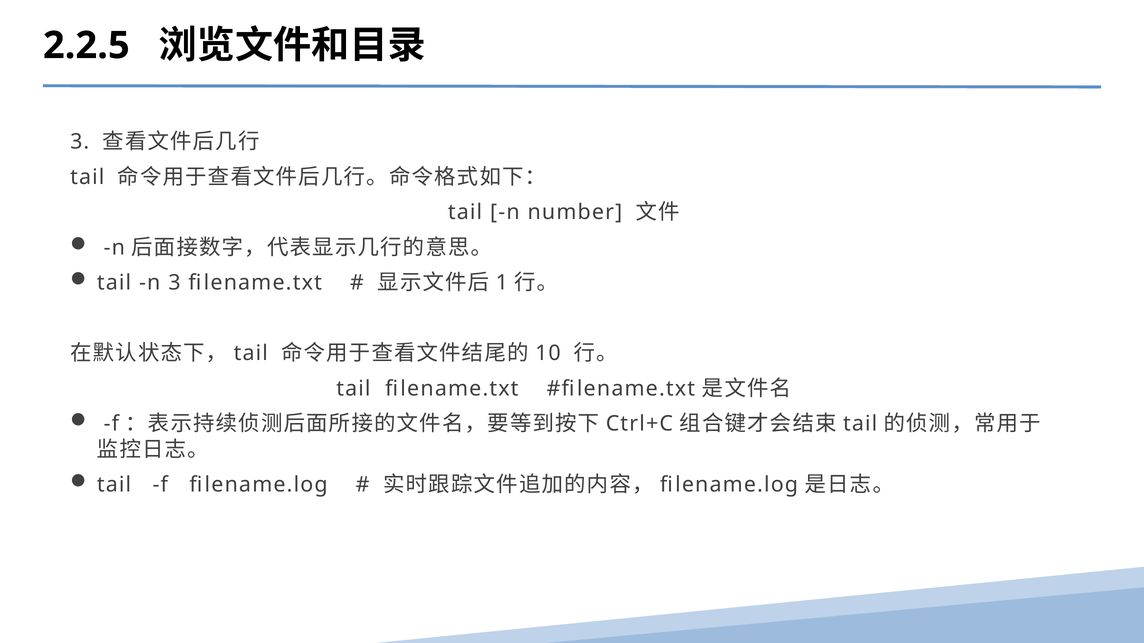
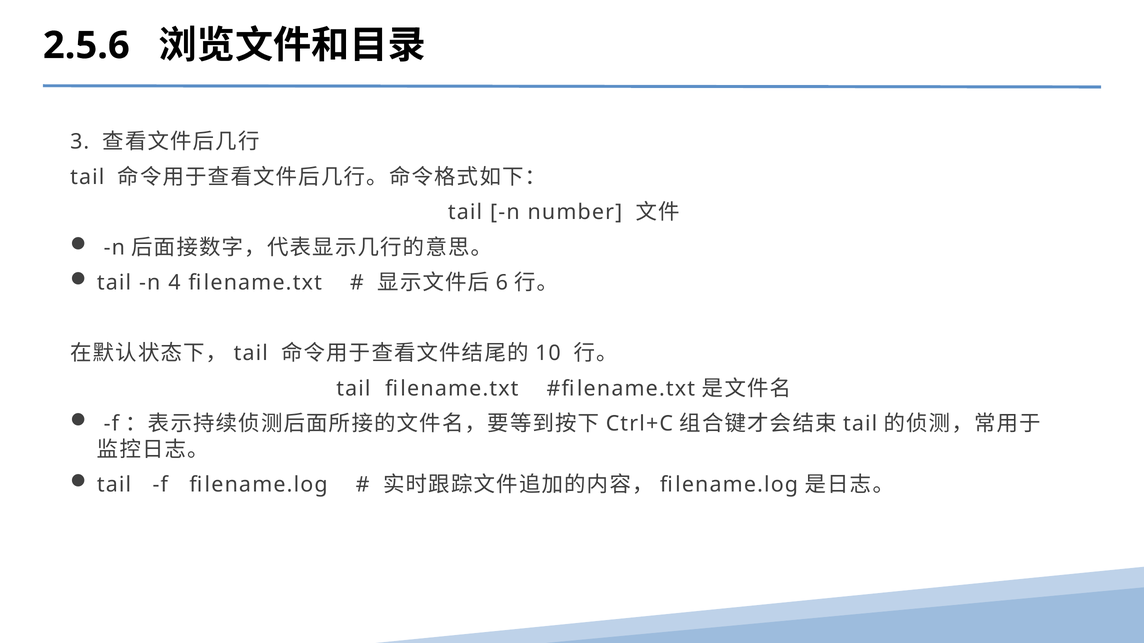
2.2.5: 2.2.5 -> 2.5.6
n 3: 3 -> 4
1: 1 -> 6
